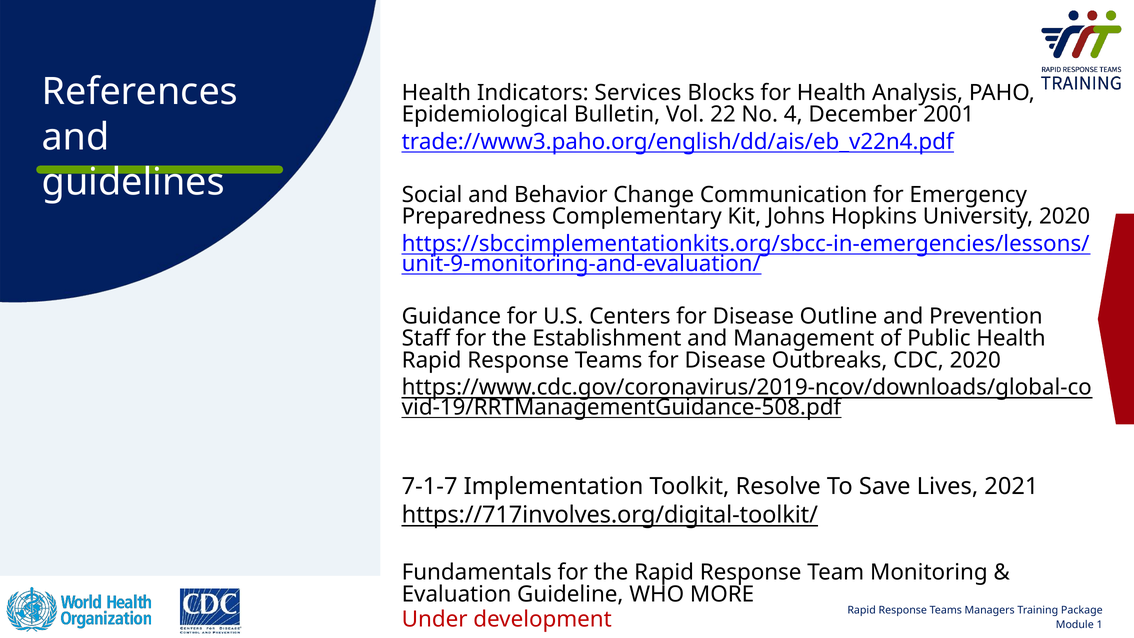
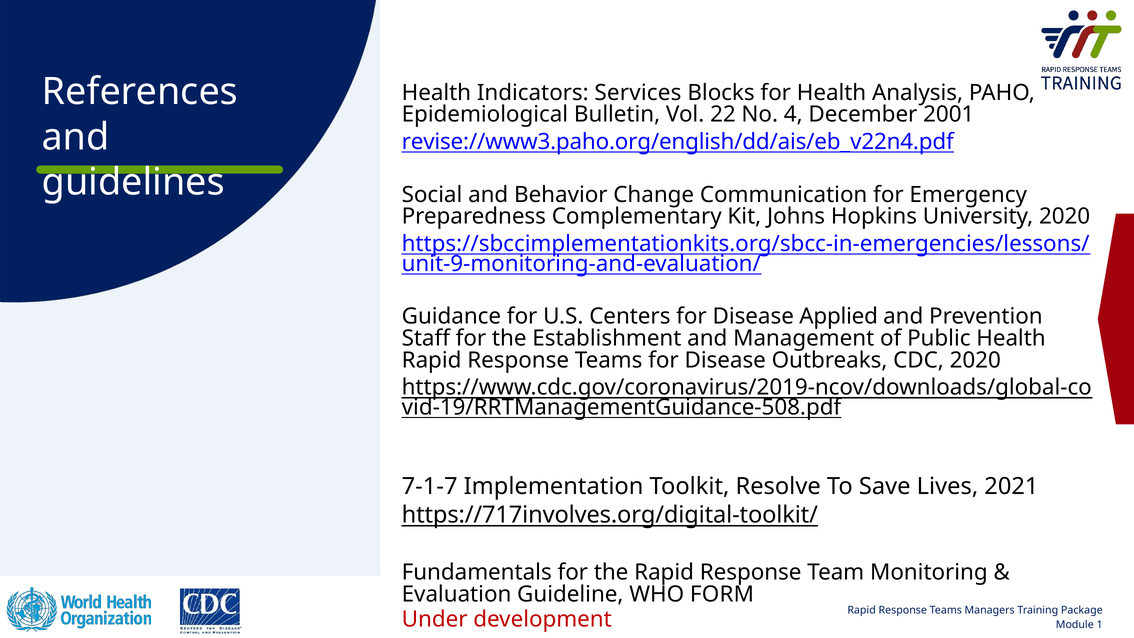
trade://www3.paho.org/english/dd/ais/eb_v22n4.pdf: trade://www3.paho.org/english/dd/ais/eb_v22n4.pdf -> revise://www3.paho.org/english/dd/ais/eb_v22n4.pdf
Outline: Outline -> Applied
MORE: MORE -> FORM
